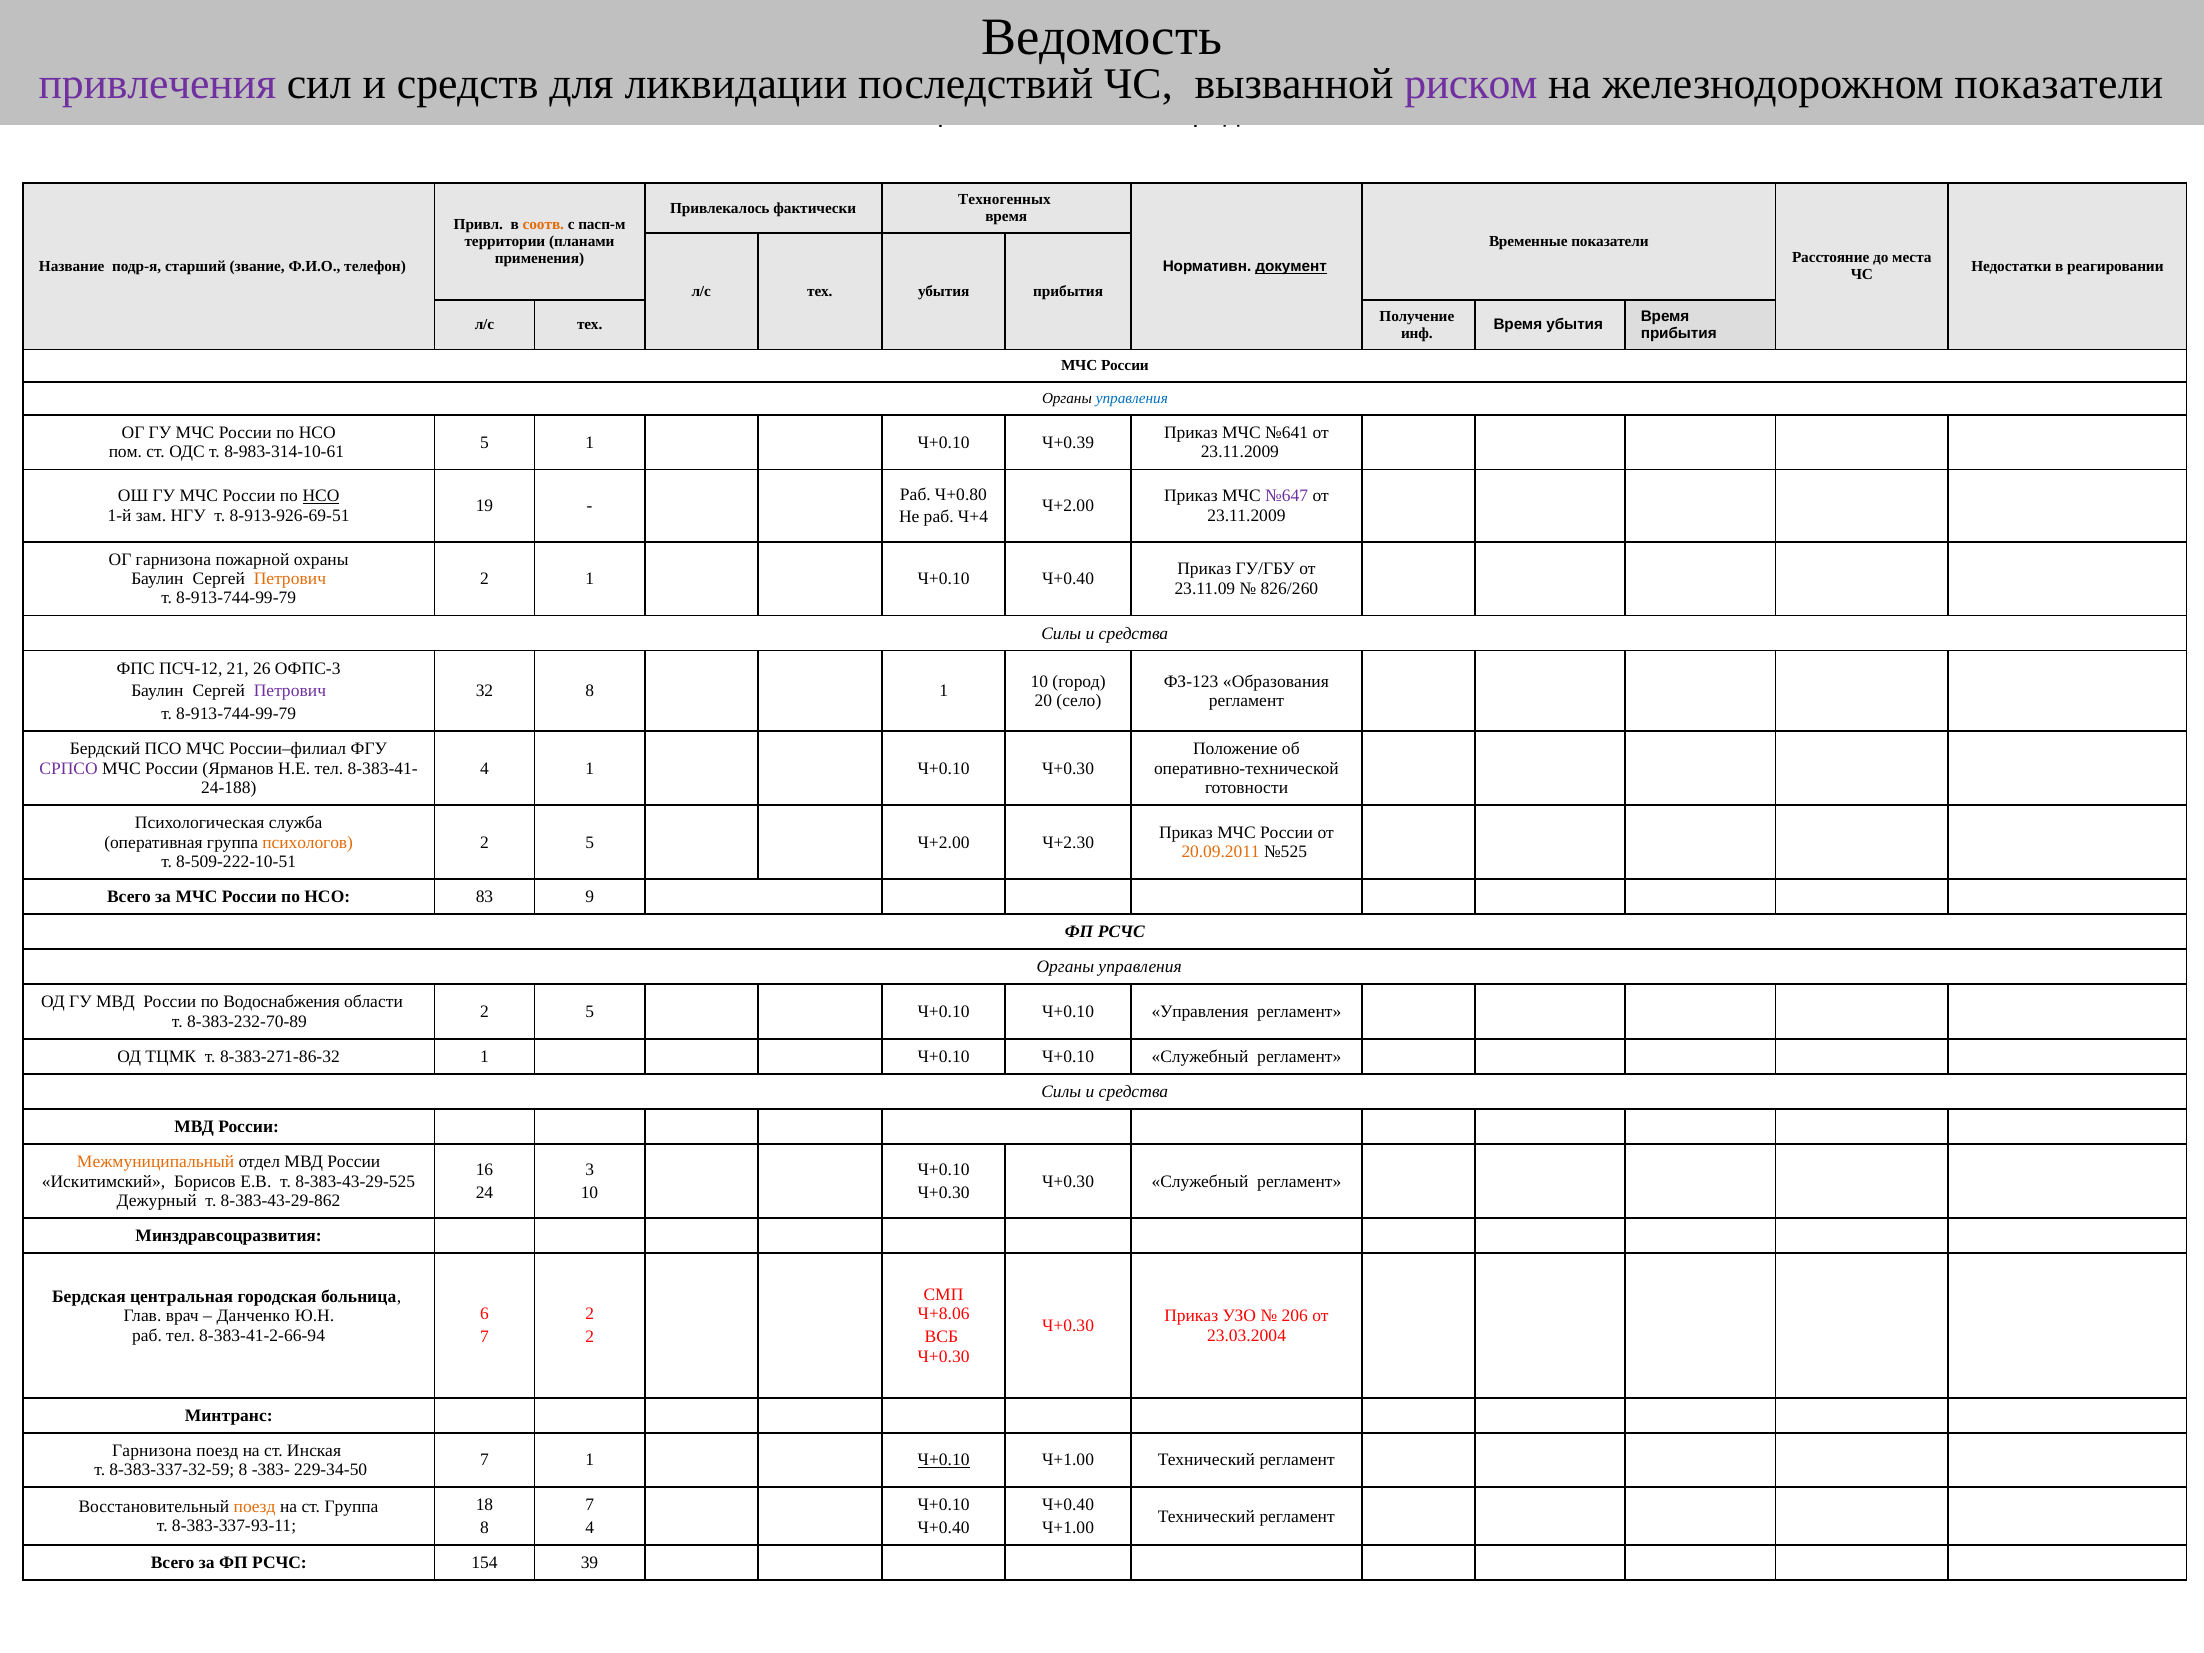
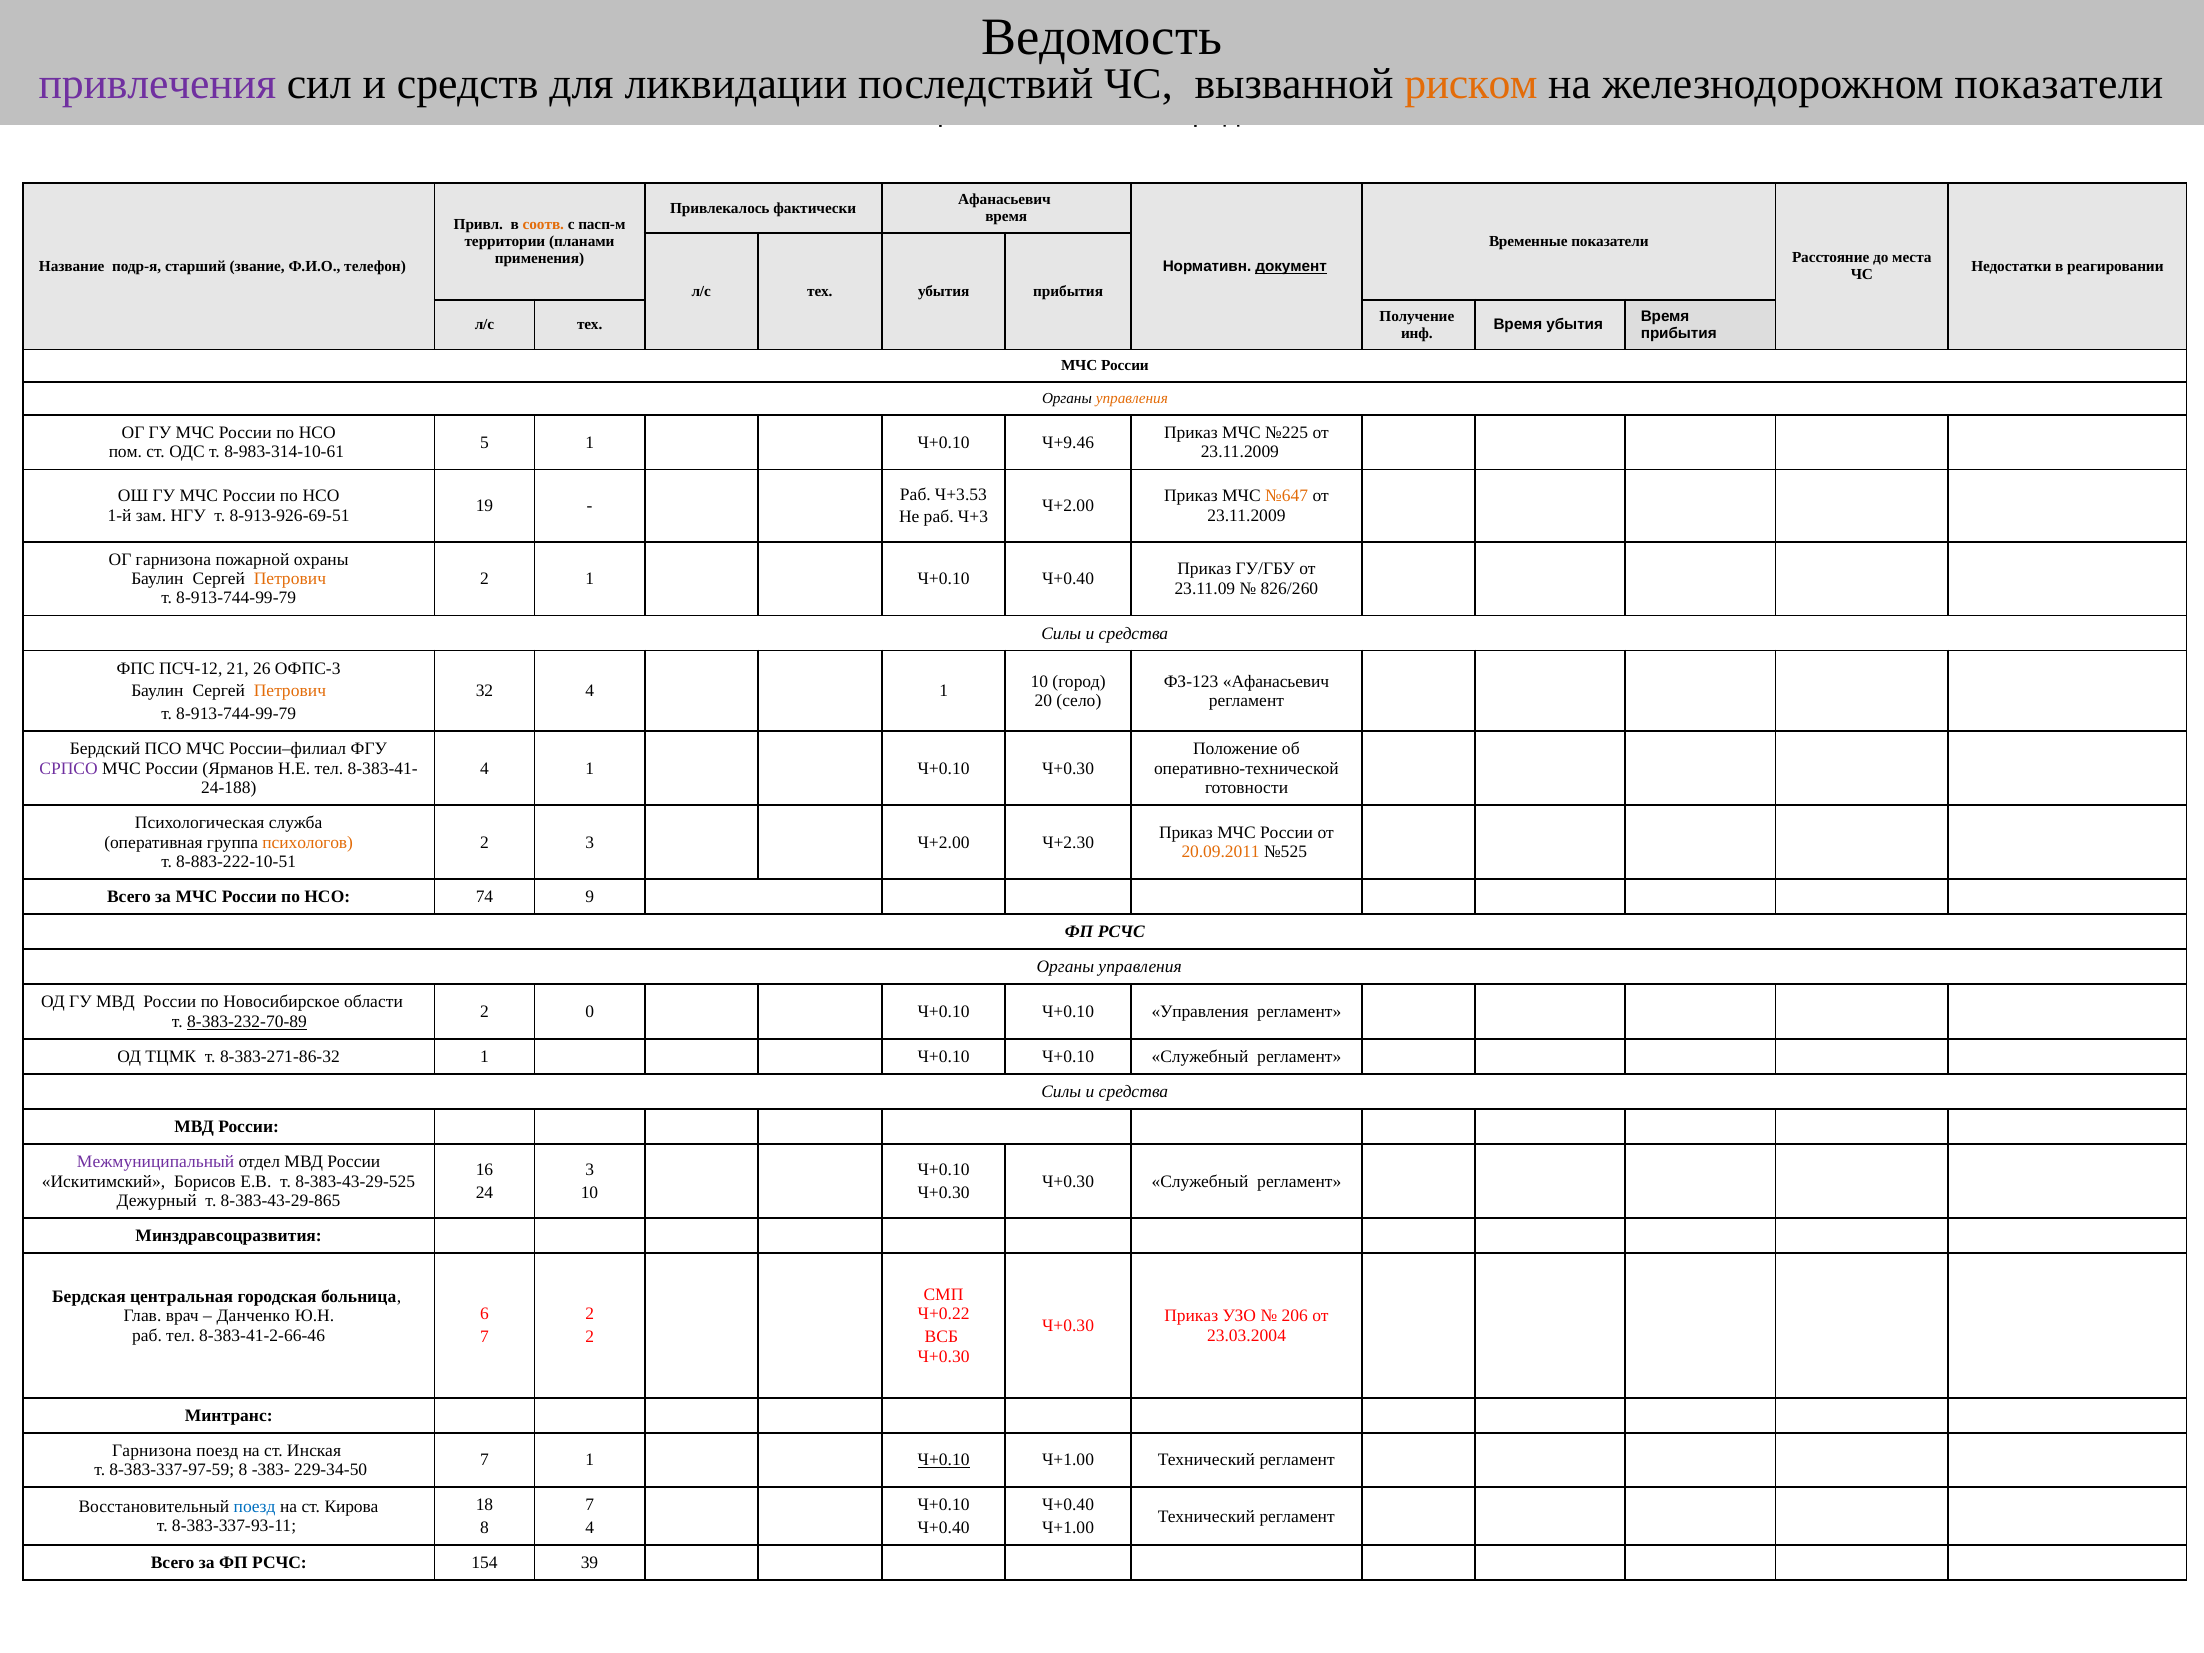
риском colour: purple -> orange
Техногенных at (1004, 200): Техногенных -> Афанасьевич
управления at (1132, 399) colour: blue -> orange
№641: №641 -> №225
Ч+0.39: Ч+0.39 -> Ч+9.46
Ч+0.80: Ч+0.80 -> Ч+3.53
НСО at (321, 496) underline: present -> none
№647 colour: purple -> orange
Ч+4: Ч+4 -> Ч+3
ФЗ-123 Образования: Образования -> Афанасьевич
Петрович at (290, 691) colour: purple -> orange
32 8: 8 -> 4
5 at (590, 842): 5 -> 3
8-509-222-10-51: 8-509-222-10-51 -> 8-883-222-10-51
83: 83 -> 74
Водоснабжения: Водоснабжения -> Новосибирское
5 at (590, 1012): 5 -> 0
8-383-232-70-89 underline: none -> present
Межмуниципальный colour: orange -> purple
8-383-43-29-862: 8-383-43-29-862 -> 8-383-43-29-865
Ч+8.06: Ч+8.06 -> Ч+0.22
8-383-41-2-66-94: 8-383-41-2-66-94 -> 8-383-41-2-66-46
8-383-337-32-59: 8-383-337-32-59 -> 8-383-337-97-59
поезд at (255, 1507) colour: orange -> blue
ст Группа: Группа -> Кирова
